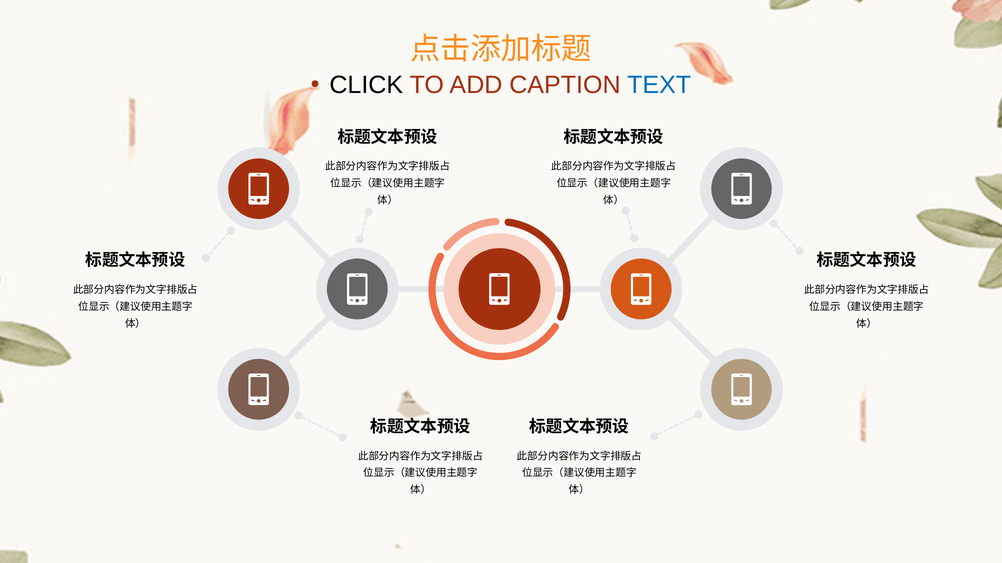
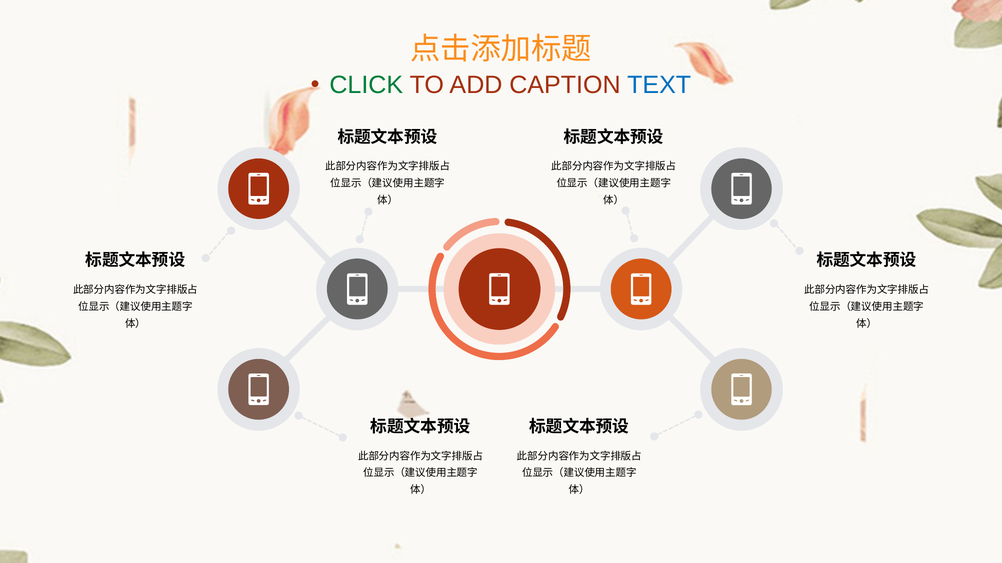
CLICK colour: black -> green
